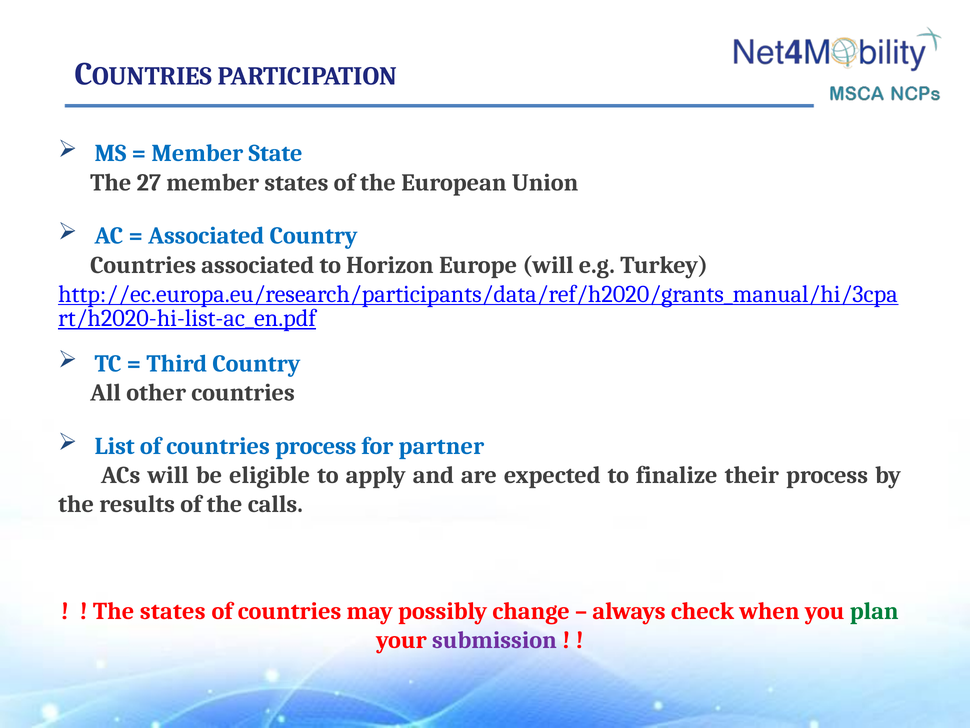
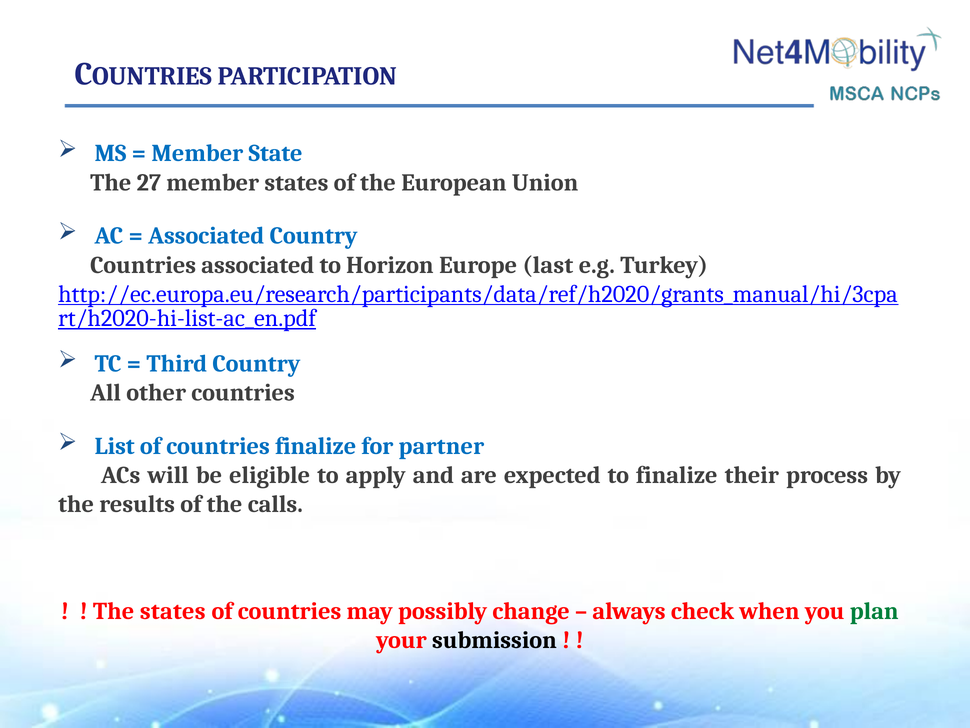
Europe will: will -> last
countries process: process -> finalize
submission colour: purple -> black
